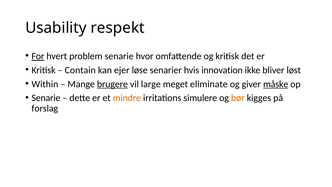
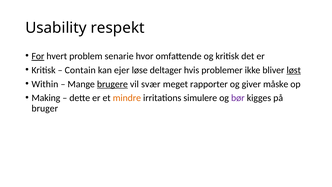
senarier: senarier -> deltager
innovation: innovation -> problemer
løst underline: none -> present
large: large -> svær
eliminate: eliminate -> rapporter
måske underline: present -> none
Senarie at (46, 98): Senarie -> Making
bør colour: orange -> purple
forslag: forslag -> bruger
